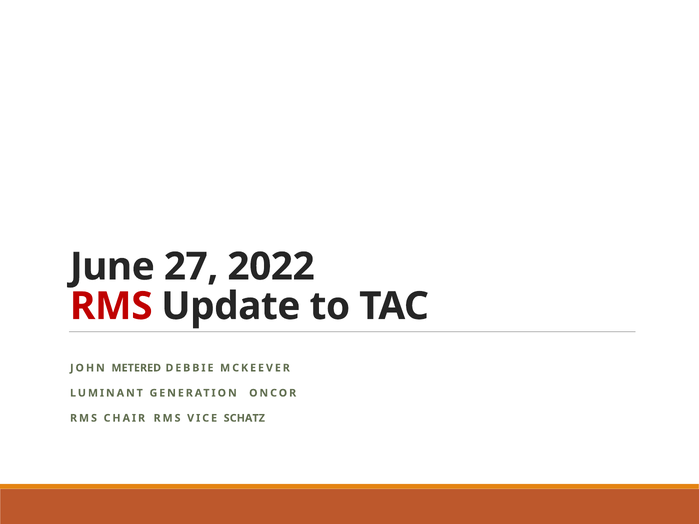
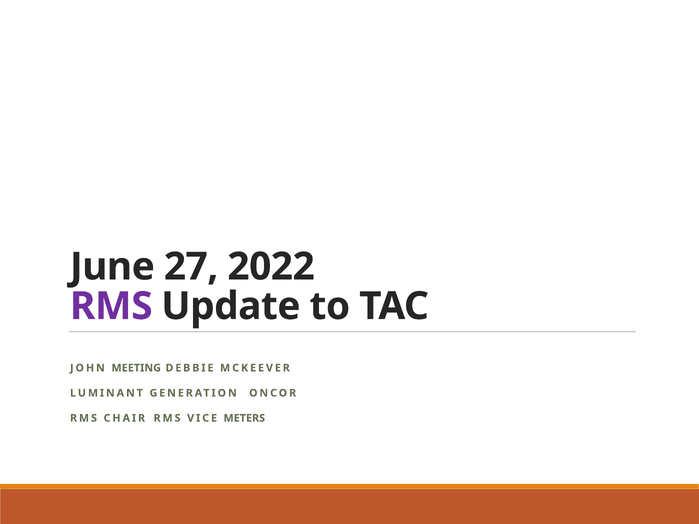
RMS at (111, 306) colour: red -> purple
METERED: METERED -> MEETING
SCHATZ: SCHATZ -> METERS
